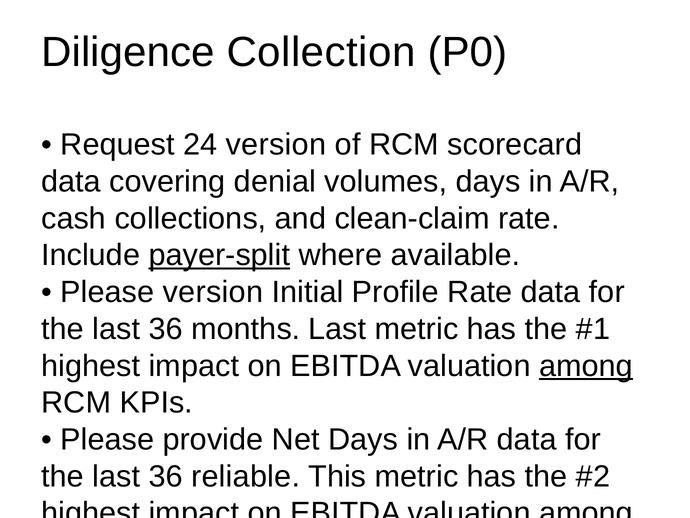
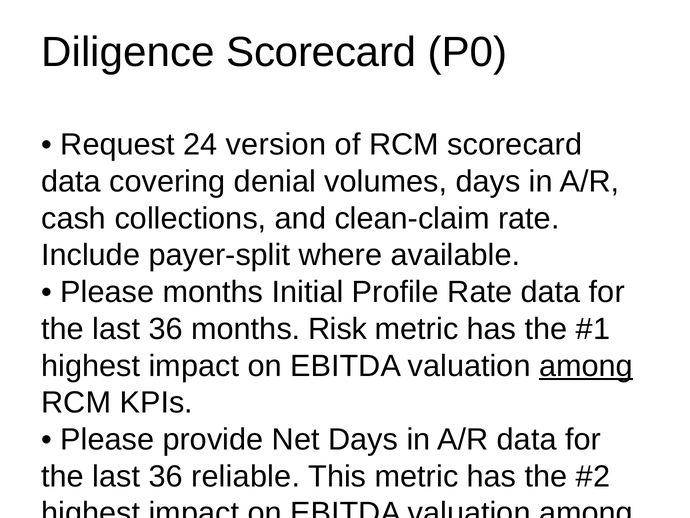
Diligence Collection: Collection -> Scorecard
payer-split underline: present -> none
Please version: version -> months
months Last: Last -> Risk
